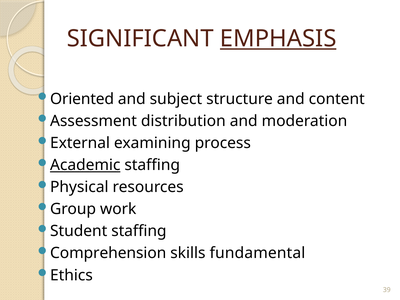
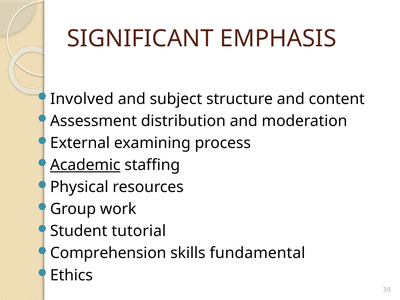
EMPHASIS underline: present -> none
Oriented: Oriented -> Involved
Student staffing: staffing -> tutorial
